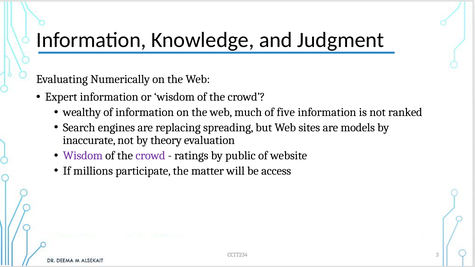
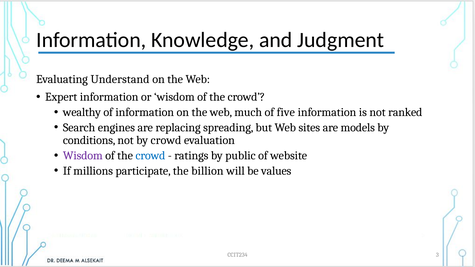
Numerically: Numerically -> Understand
inaccurate: inaccurate -> conditions
by theory: theory -> crowd
crowd at (150, 156) colour: purple -> blue
matter: matter -> billion
access: access -> values
